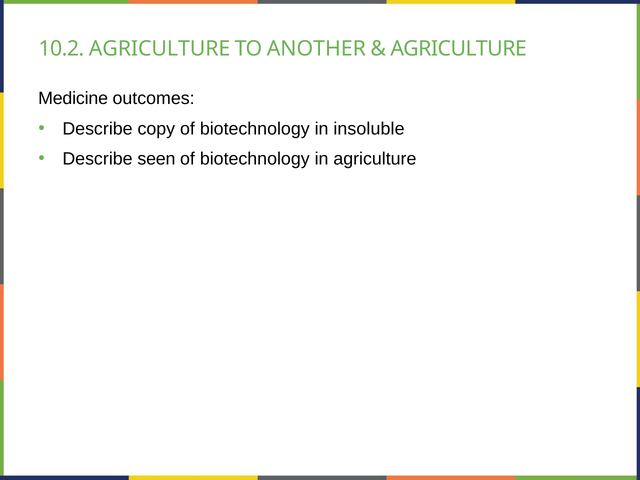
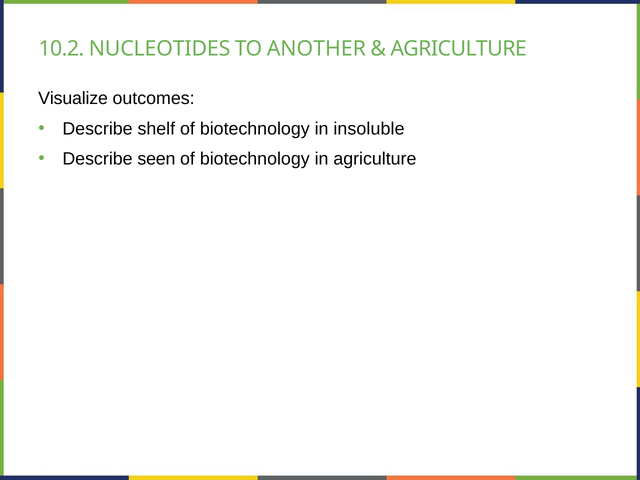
10.2 AGRICULTURE: AGRICULTURE -> NUCLEOTIDES
Medicine: Medicine -> Visualize
copy: copy -> shelf
